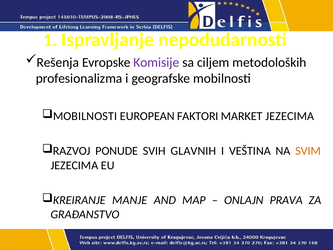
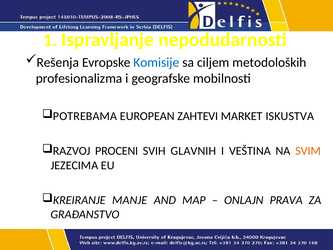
Komisije colour: purple -> blue
MOBILNOSTI at (85, 116): MOBILNOSTI -> POTREBAMA
FAKTORI: FAKTORI -> ZAHTEVI
MARKET JEZECIMA: JEZECIMA -> ISKUSTVA
PONUDE: PONUDE -> PROCENI
